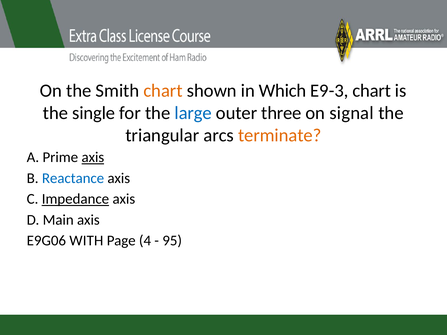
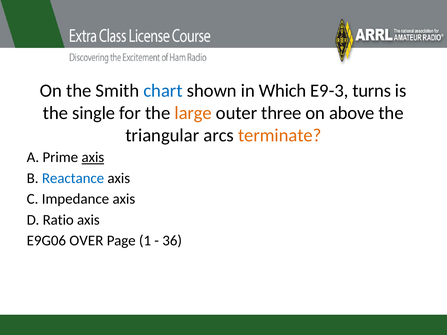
chart at (163, 91) colour: orange -> blue
E9-3 chart: chart -> turns
large colour: blue -> orange
signal: signal -> above
Impedance underline: present -> none
Main: Main -> Ratio
WITH: WITH -> OVER
4: 4 -> 1
95: 95 -> 36
